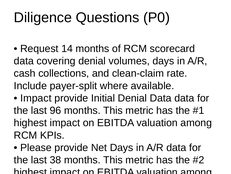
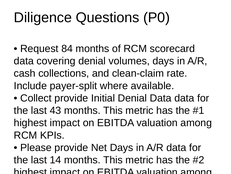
14: 14 -> 84
Impact at (36, 98): Impact -> Collect
96: 96 -> 43
38: 38 -> 14
